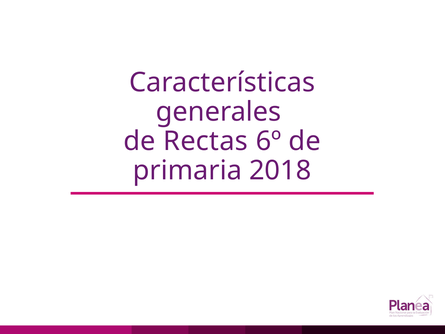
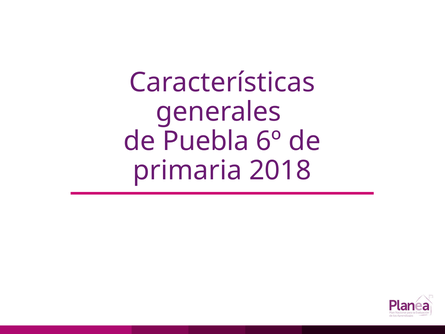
Rectas: Rectas -> Puebla
